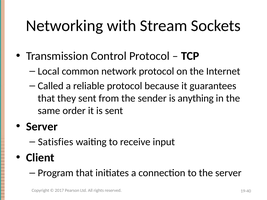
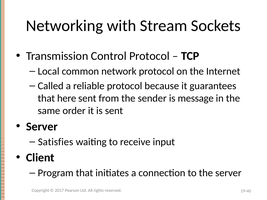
they: they -> here
anything: anything -> message
